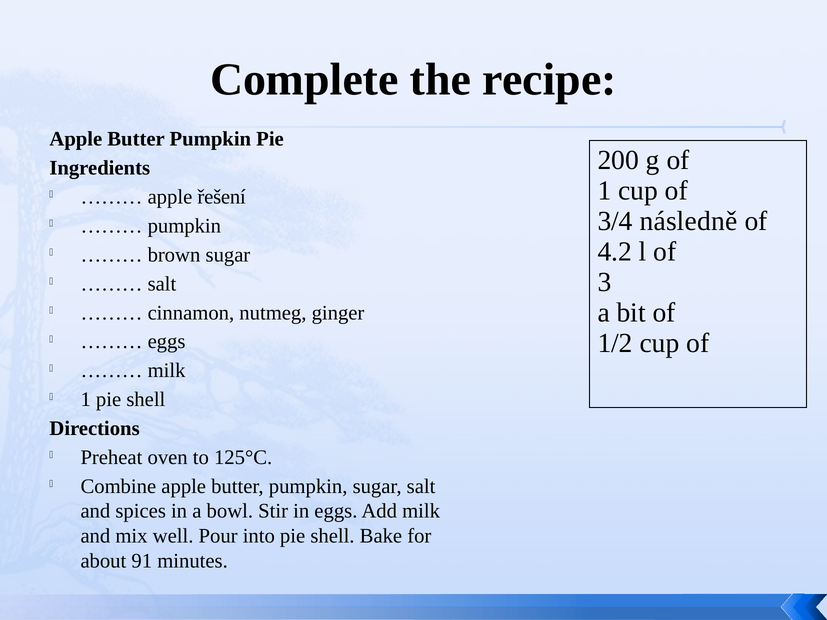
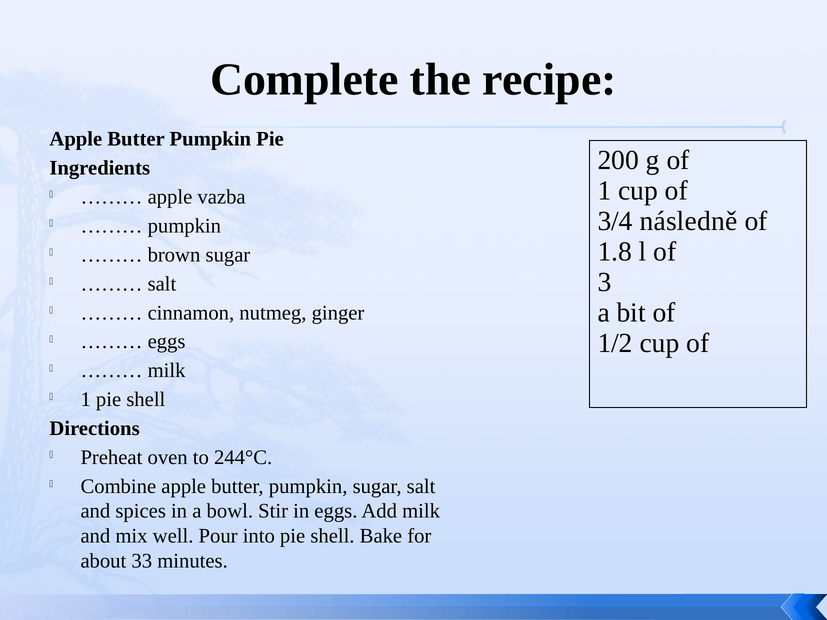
řešení: řešení -> vazba
4.2: 4.2 -> 1.8
125°C: 125°C -> 244°C
91: 91 -> 33
